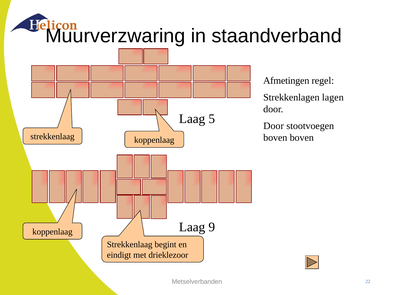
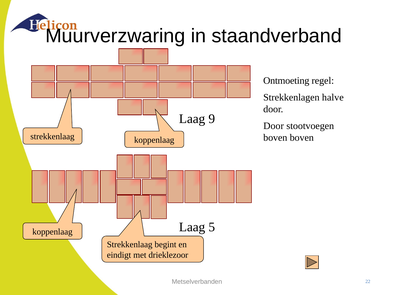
Afmetingen: Afmetingen -> Ontmoeting
lagen: lagen -> halve
5: 5 -> 9
9: 9 -> 5
